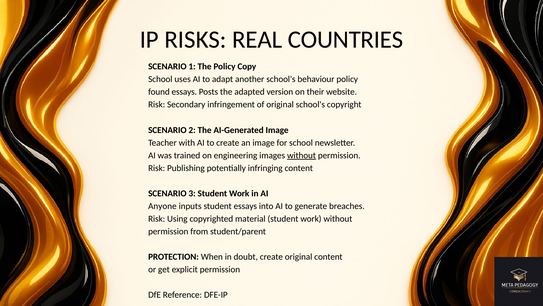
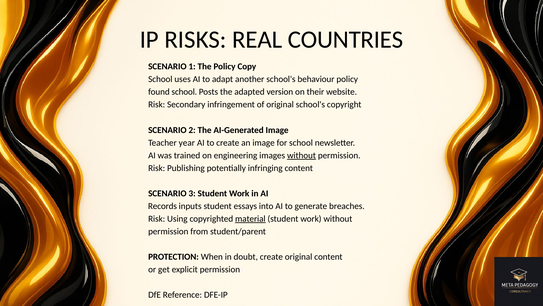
found essays: essays -> school
with: with -> year
Anyone: Anyone -> Records
material underline: none -> present
